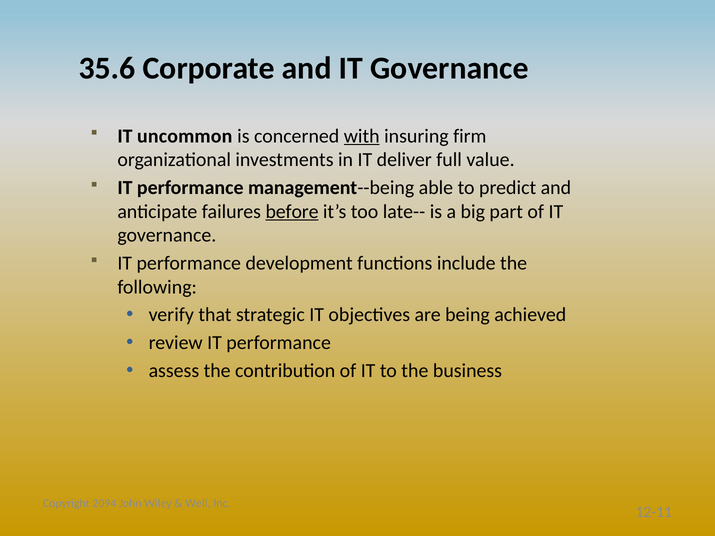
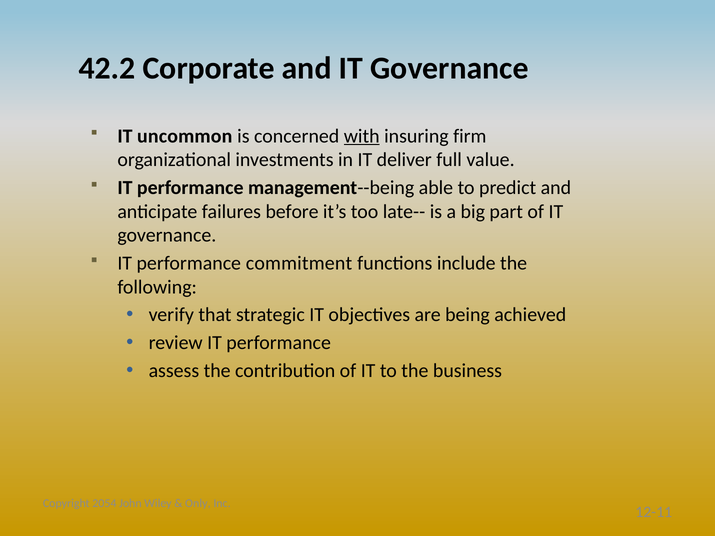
35.6: 35.6 -> 42.2
before underline: present -> none
development: development -> commitment
2094: 2094 -> 2054
Well: Well -> Only
